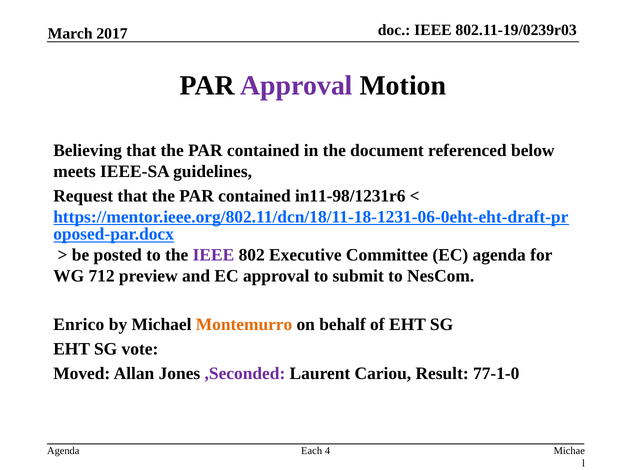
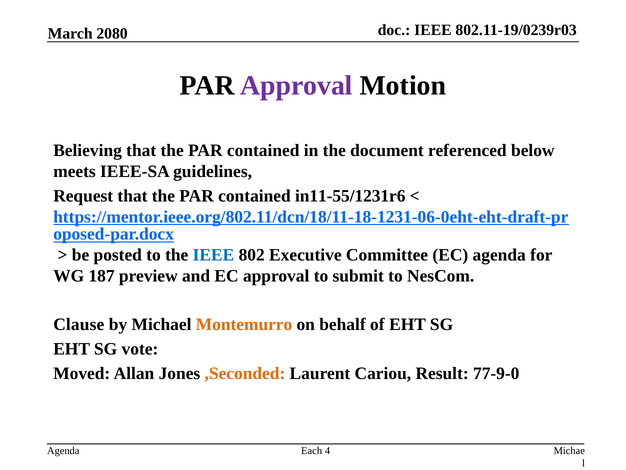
2017: 2017 -> 2080
in11-98/1231r6: in11-98/1231r6 -> in11-55/1231r6
IEEE at (213, 255) colour: purple -> blue
712: 712 -> 187
Enrico: Enrico -> Clause
,Seconded colour: purple -> orange
77-1-0: 77-1-0 -> 77-9-0
